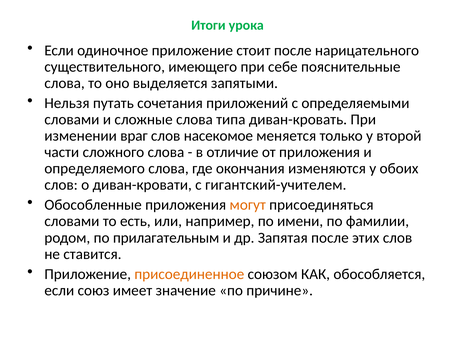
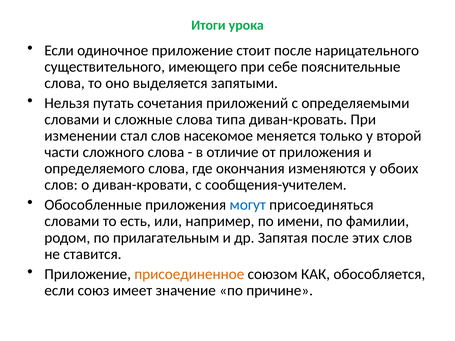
враг: враг -> стал
гигантский-учителем: гигантский-учителем -> сообщения-учителем
могут colour: orange -> blue
